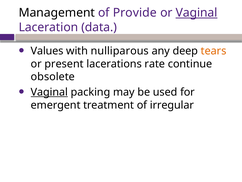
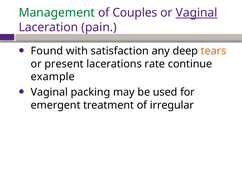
Management colour: black -> green
Provide: Provide -> Couples
data: data -> pain
Values: Values -> Found
nulliparous: nulliparous -> satisfaction
obsolete: obsolete -> example
Vaginal at (49, 92) underline: present -> none
